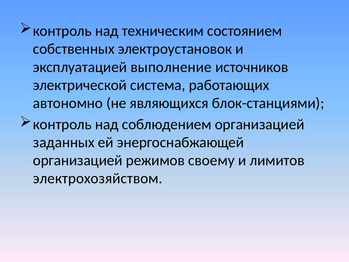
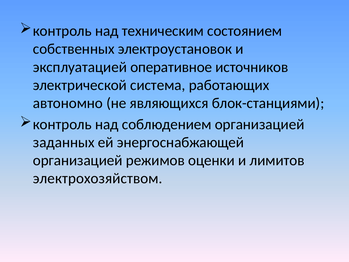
выполнение: выполнение -> оперативное
своему: своему -> оценки
